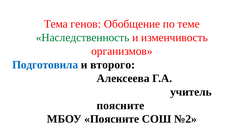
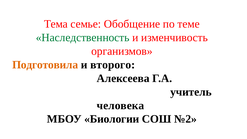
генов: генов -> семье
Подготовила colour: blue -> orange
поясните at (120, 105): поясните -> человека
МБОУ Поясните: Поясните -> Биологии
